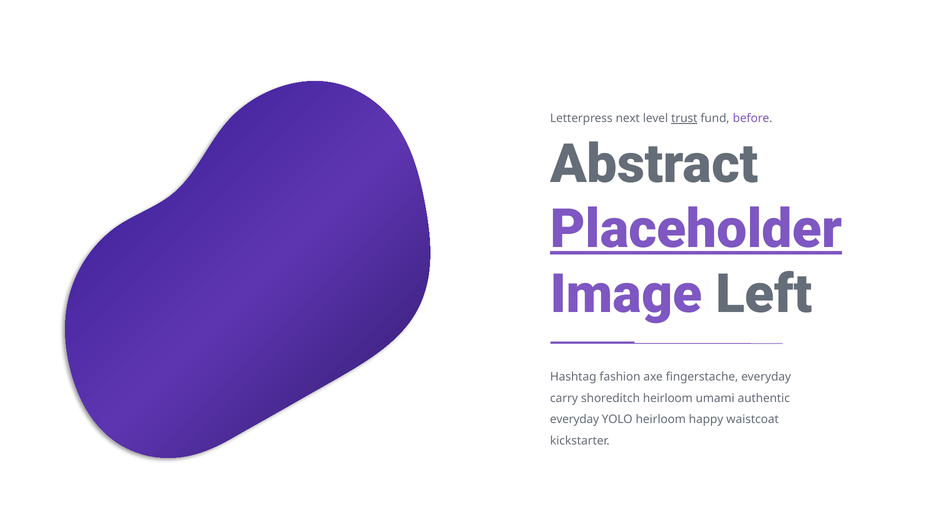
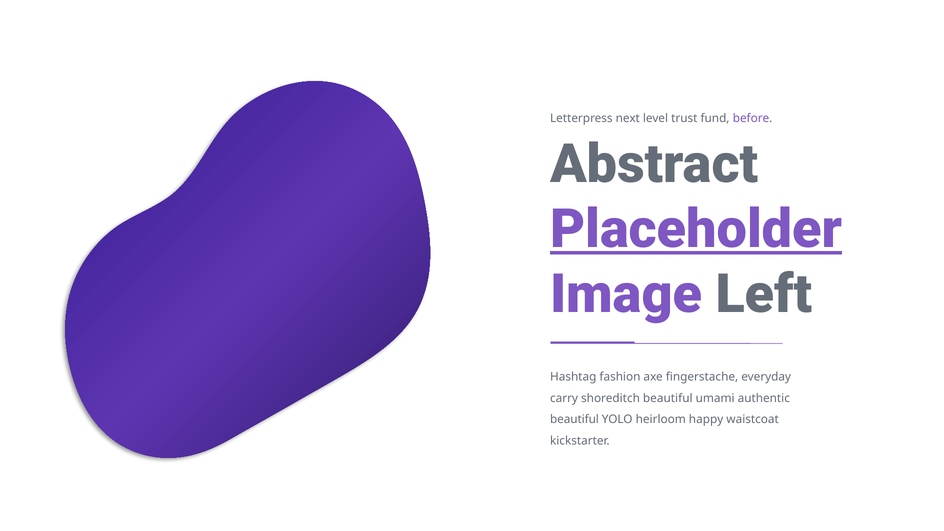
trust underline: present -> none
shoreditch heirloom: heirloom -> beautiful
everyday at (574, 419): everyday -> beautiful
